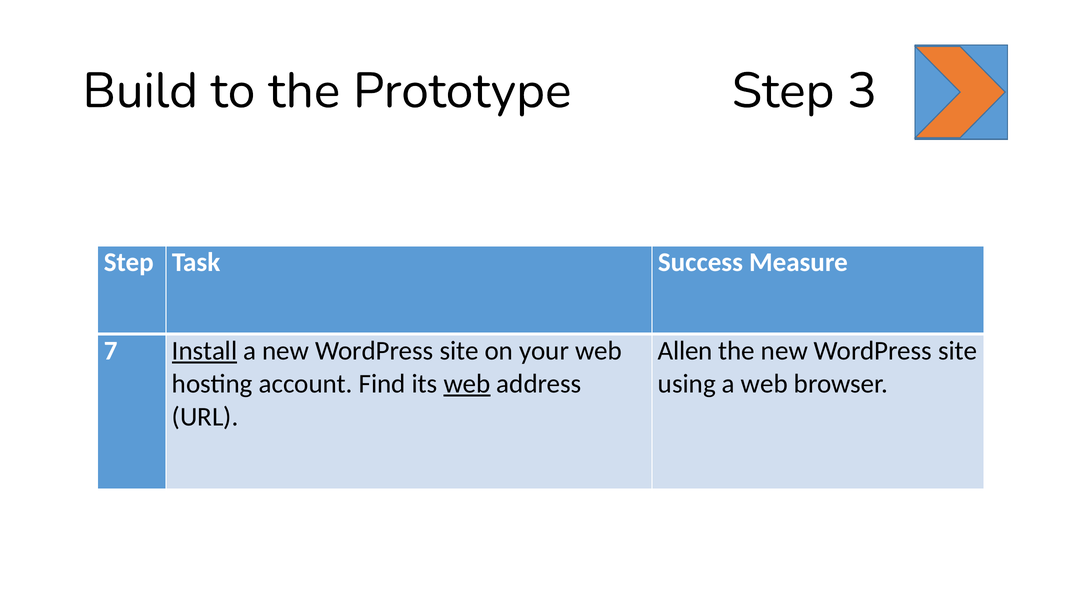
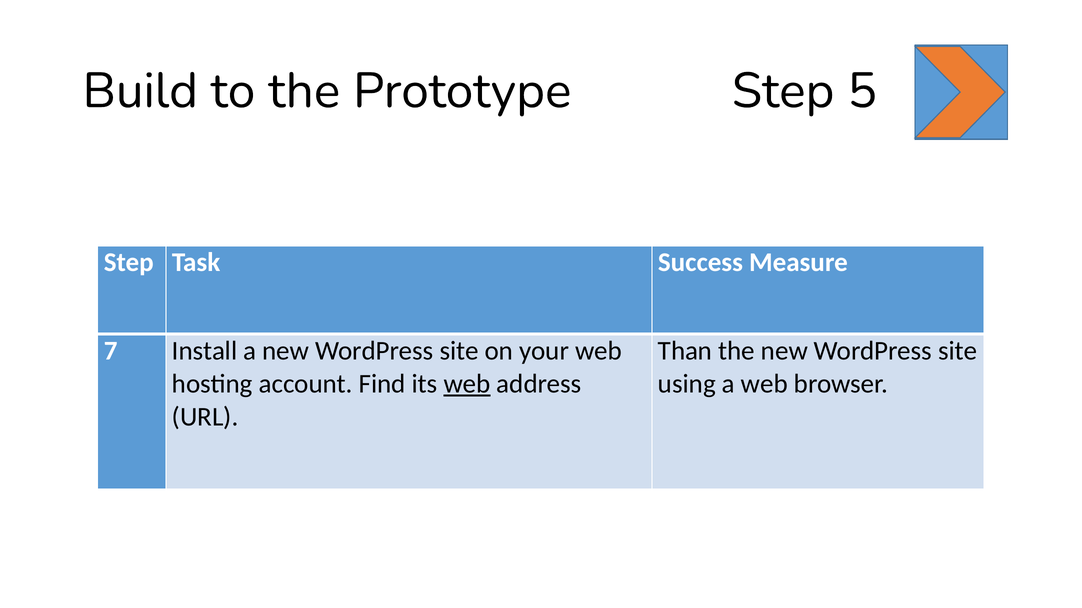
3: 3 -> 5
Install underline: present -> none
Allen: Allen -> Than
